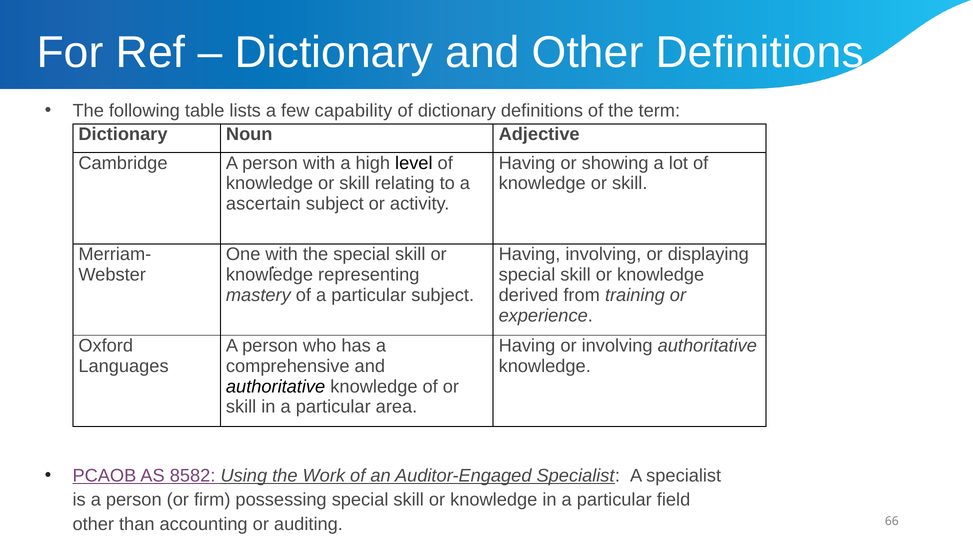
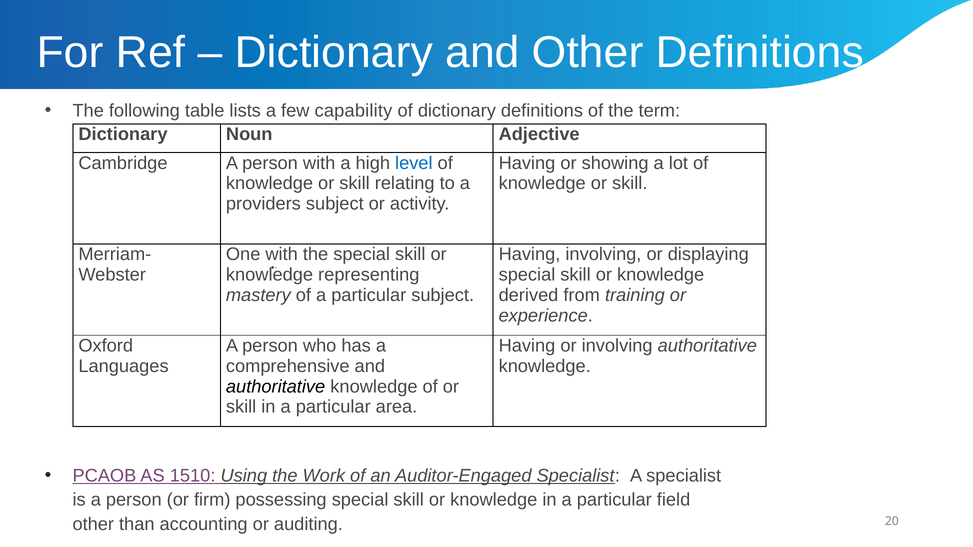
level colour: black -> blue
ascertain: ascertain -> providers
8582: 8582 -> 1510
66: 66 -> 20
